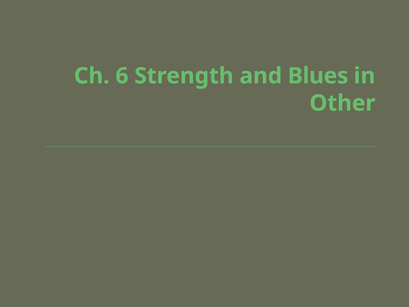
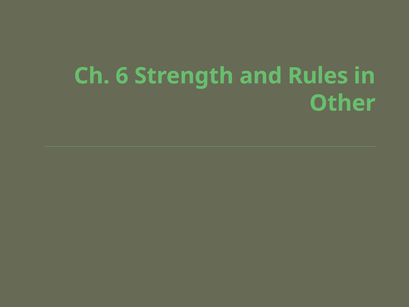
Blues: Blues -> Rules
